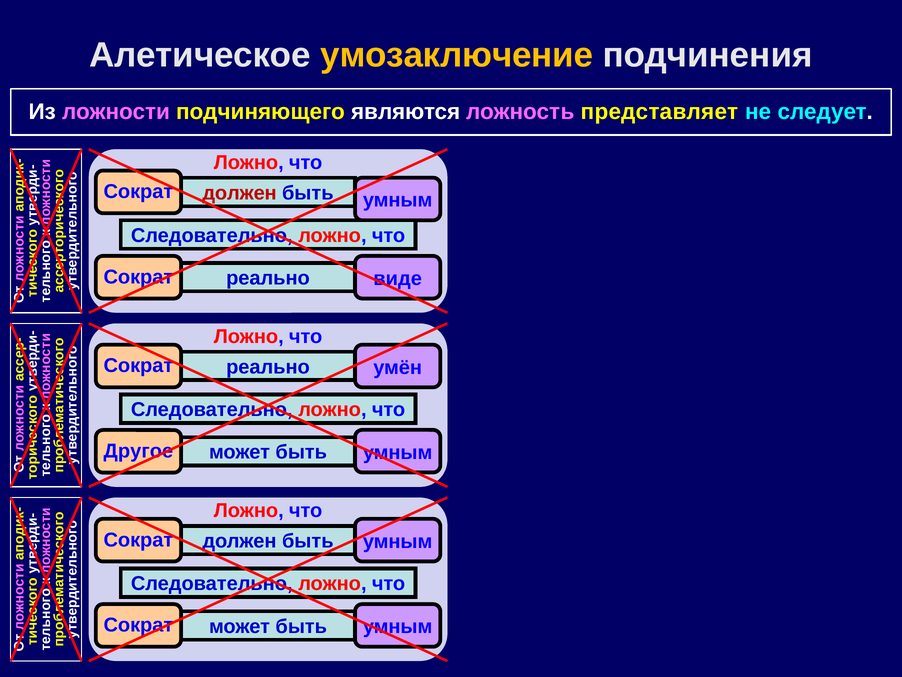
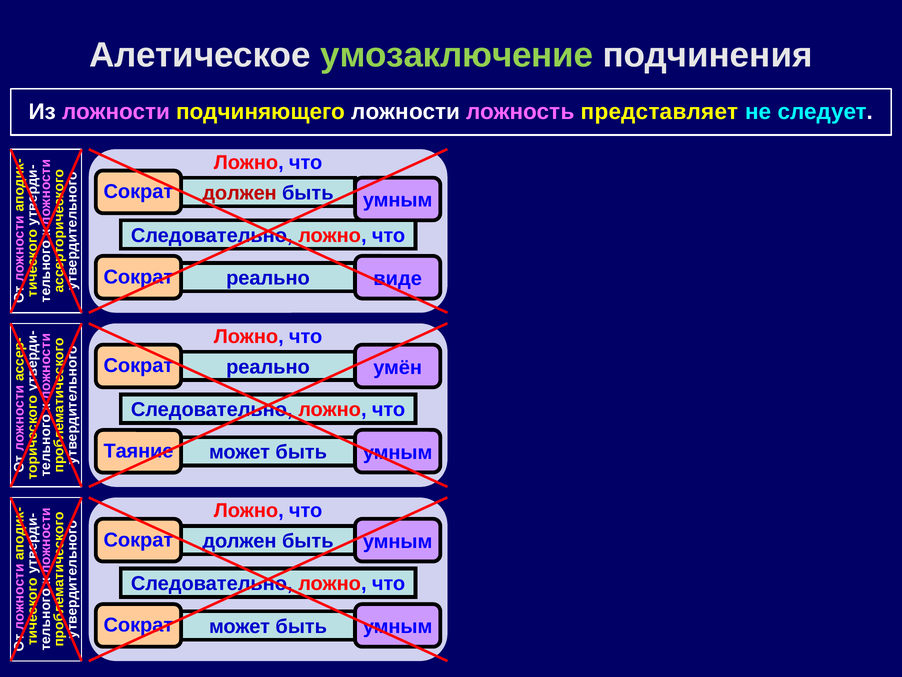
умозаключение colour: yellow -> light green
подчиняющего являются: являются -> ложности
Другое: Другое -> Таяние
